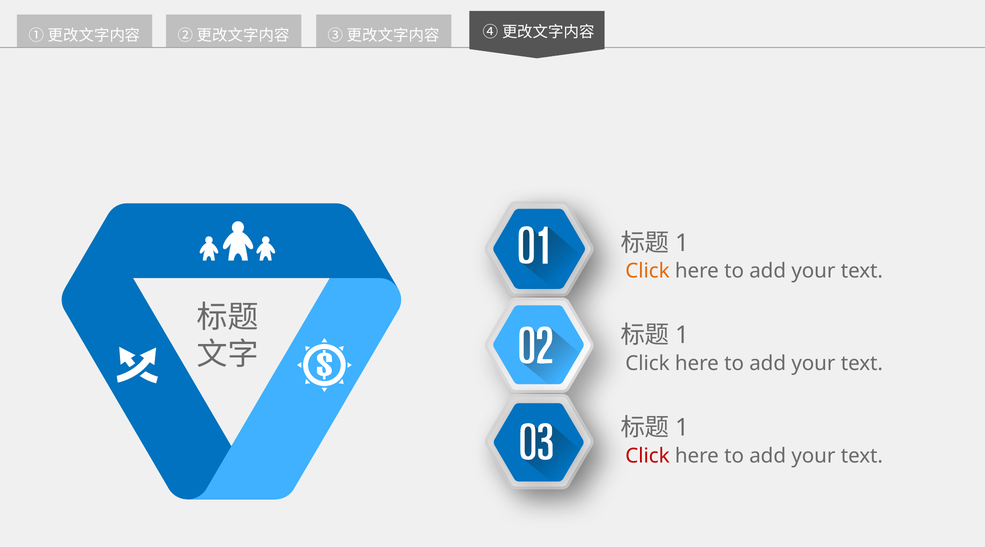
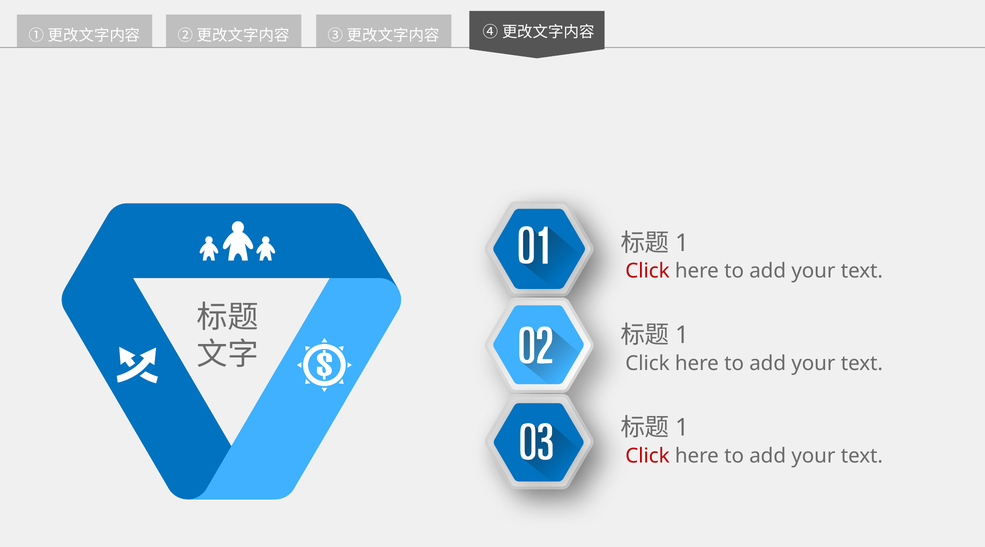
Click at (647, 271) colour: orange -> red
